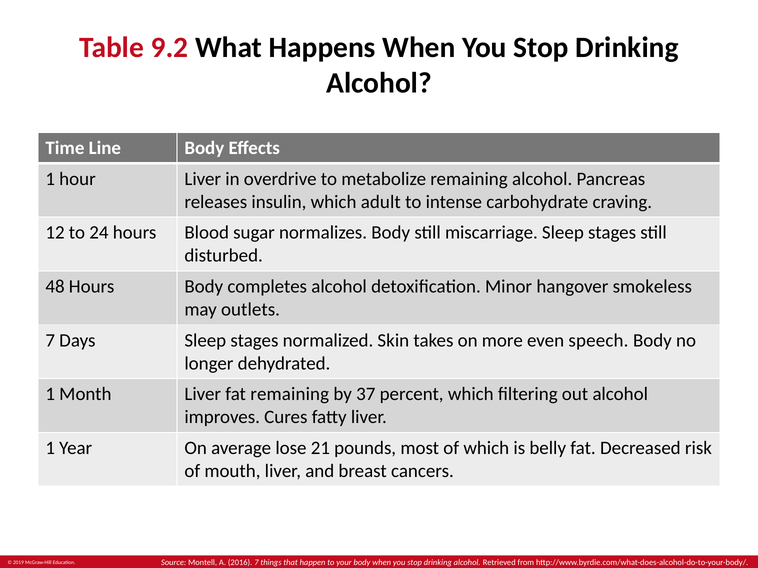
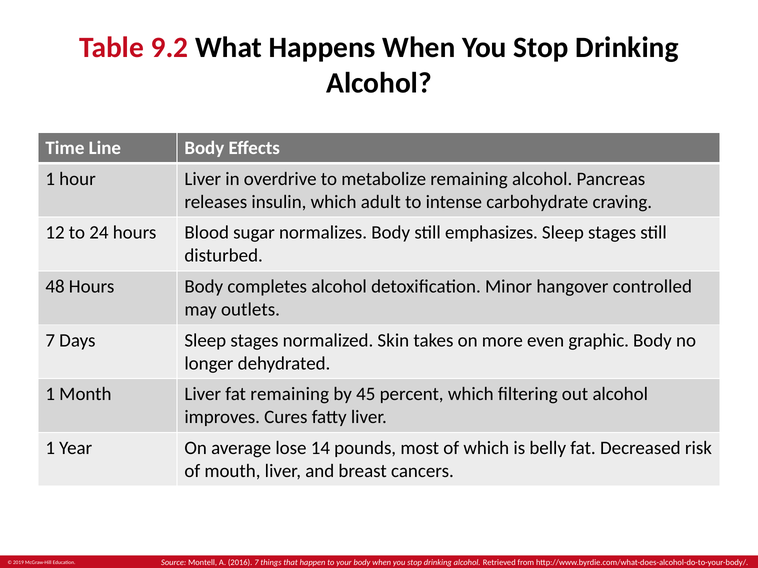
miscarriage: miscarriage -> emphasizes
smokeless: smokeless -> controlled
speech: speech -> graphic
37: 37 -> 45
21: 21 -> 14
